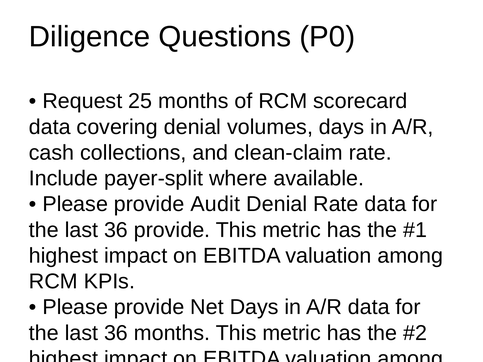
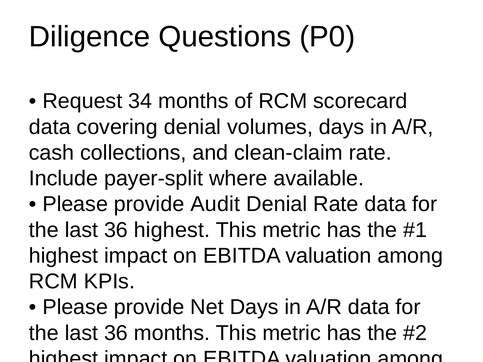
25: 25 -> 34
36 provide: provide -> highest
